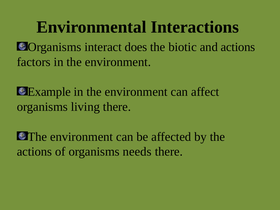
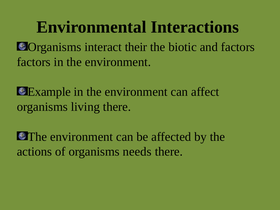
does: does -> their
and actions: actions -> factors
